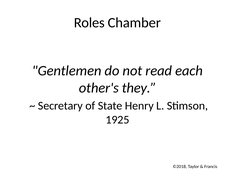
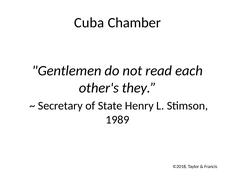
Roles: Roles -> Cuba
1925: 1925 -> 1989
